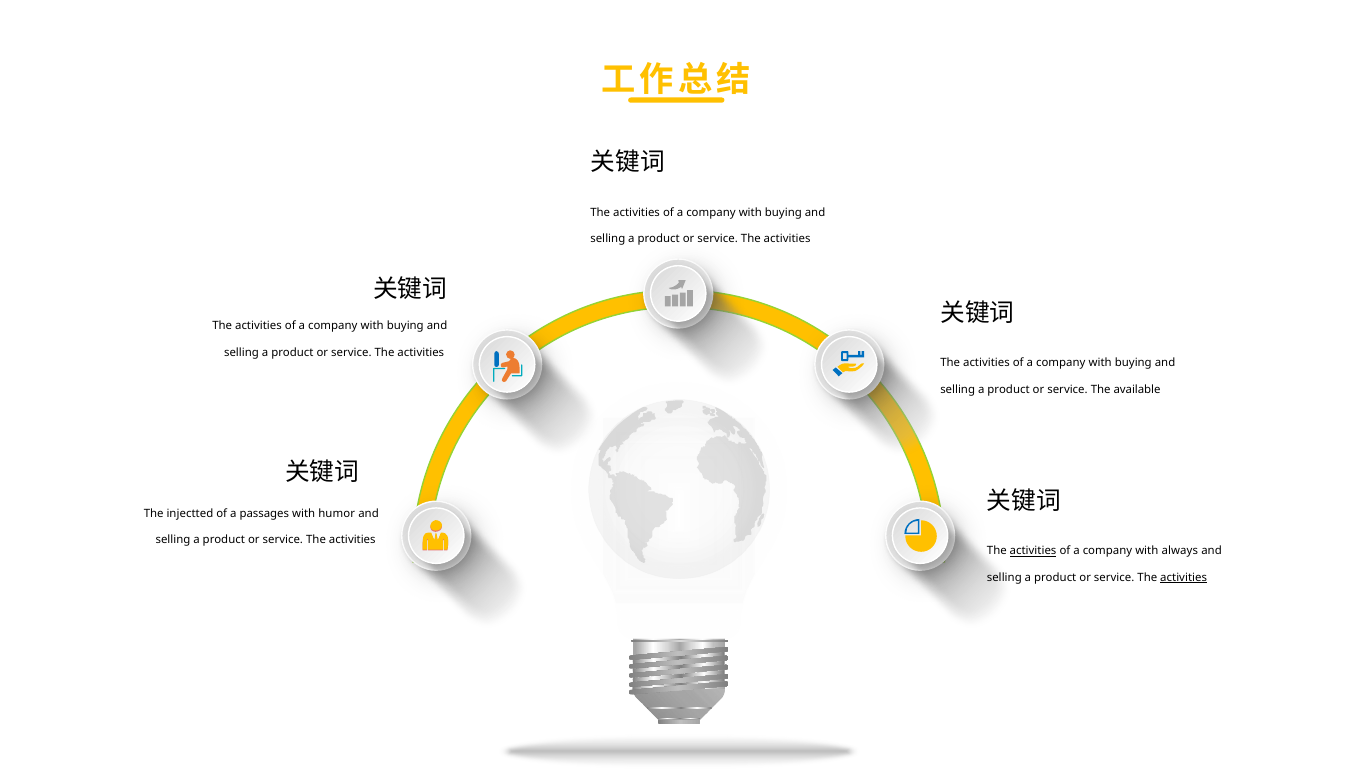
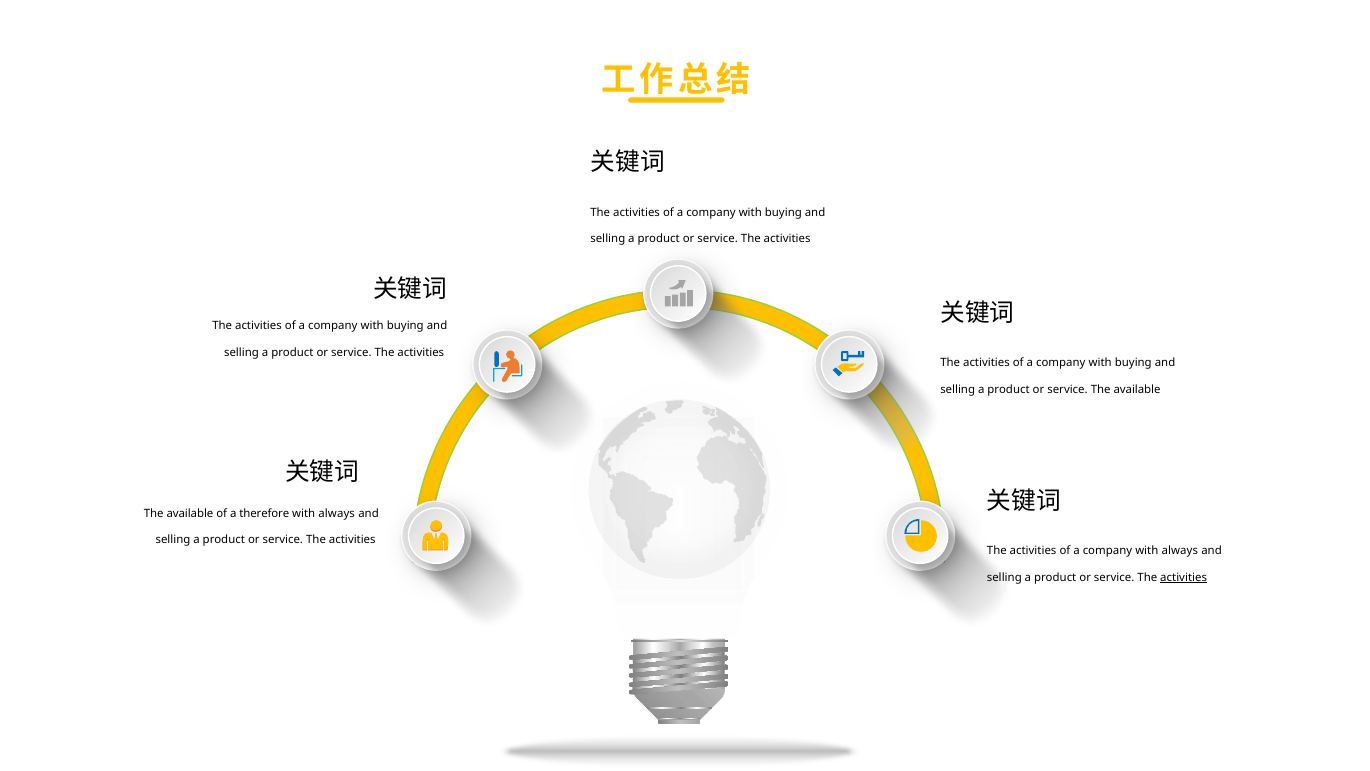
injectted at (190, 513): injectted -> available
passages: passages -> therefore
humor at (337, 513): humor -> always
activities at (1033, 551) underline: present -> none
